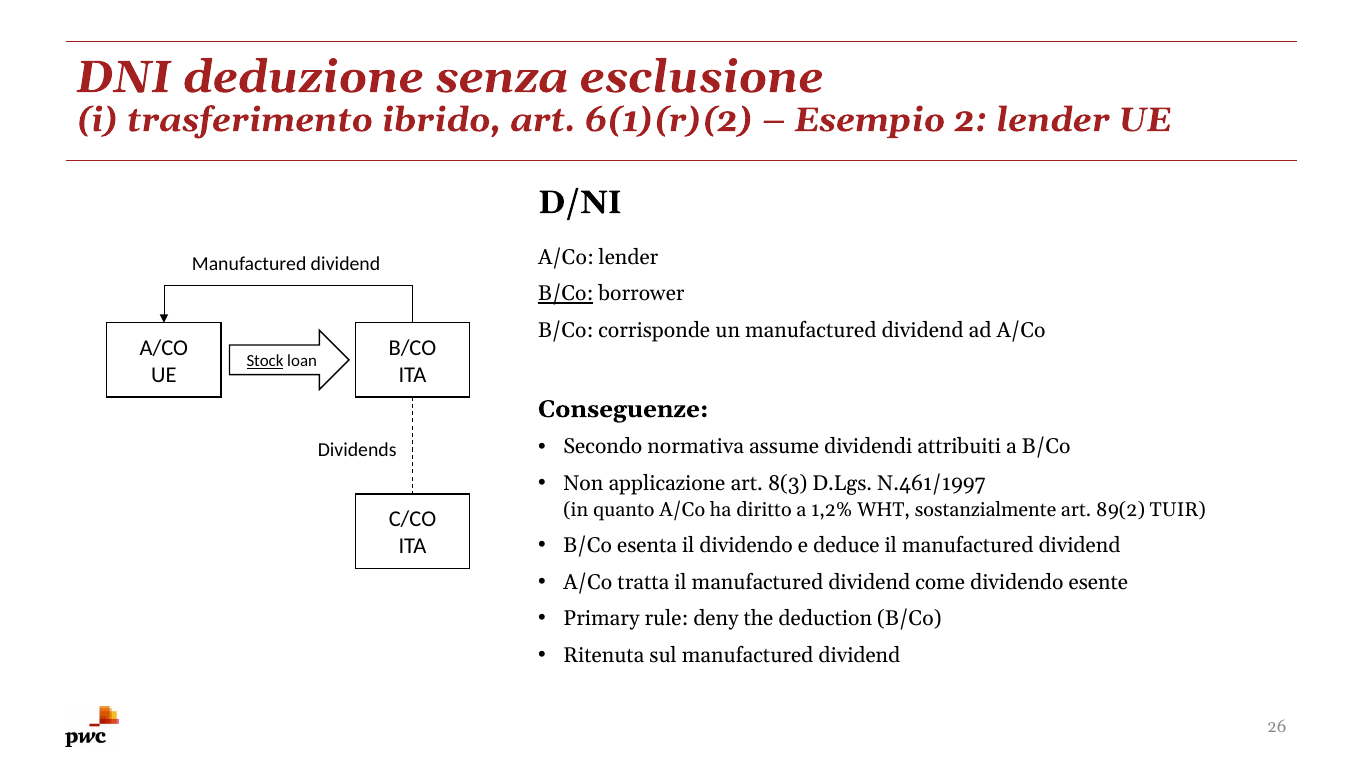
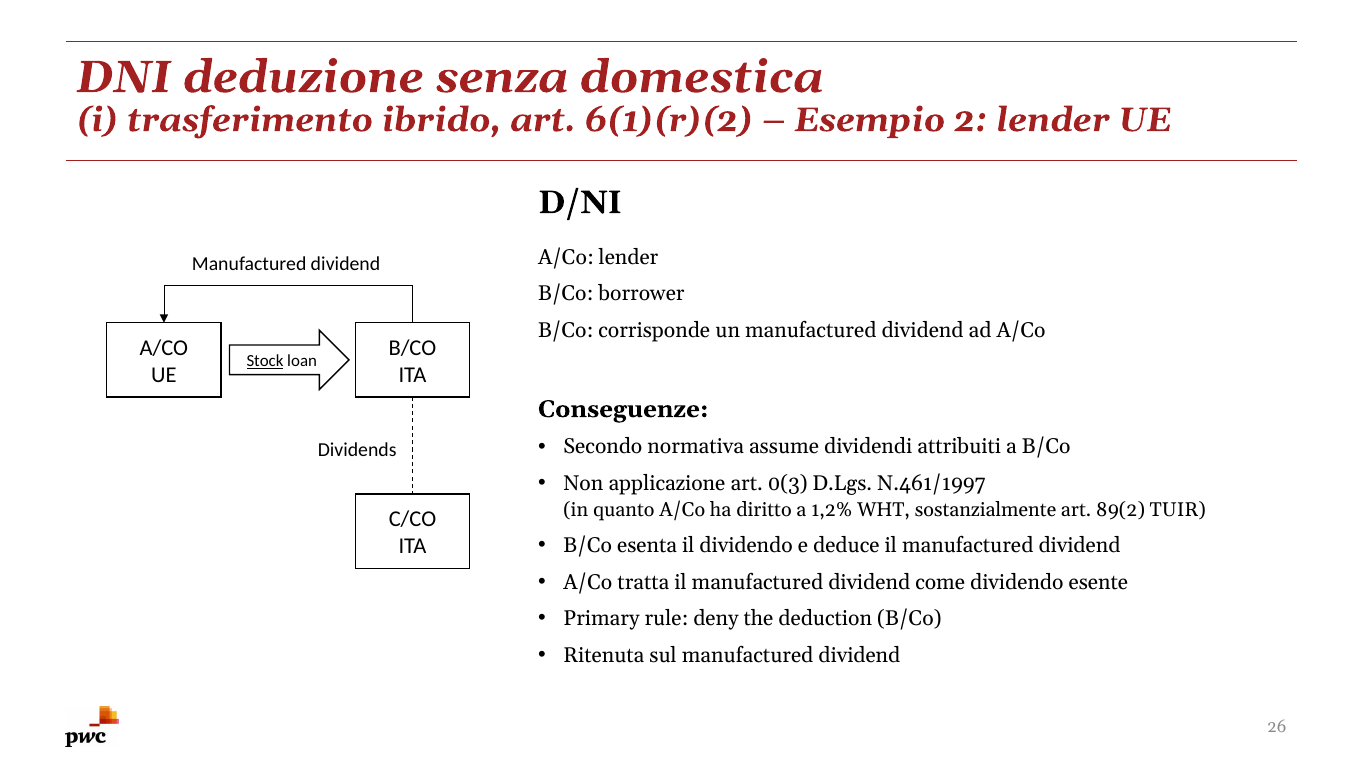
esclusione: esclusione -> domestica
B/Co at (566, 294) underline: present -> none
8(3: 8(3 -> 0(3
